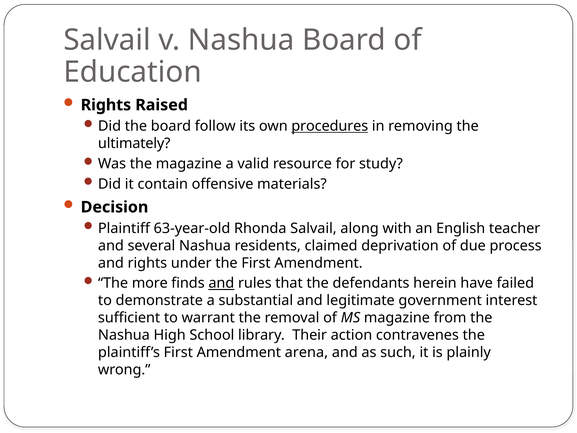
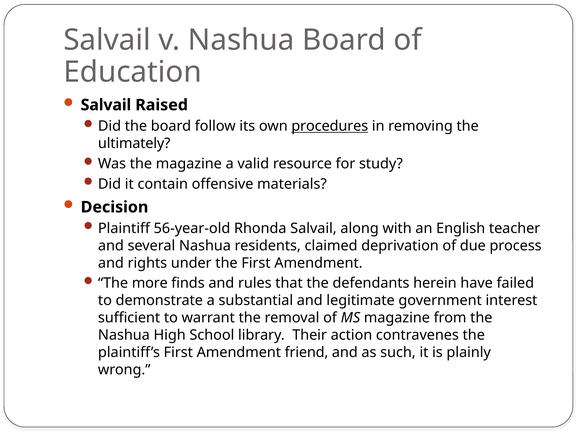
Rights at (106, 105): Rights -> Salvail
63-year-old: 63-year-old -> 56-year-old
and at (221, 283) underline: present -> none
arena: arena -> friend
